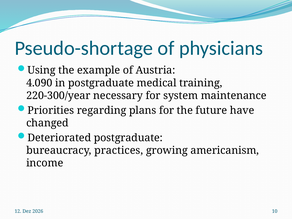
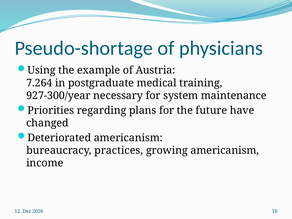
4.090: 4.090 -> 7.264
220-300/year: 220-300/year -> 927-300/year
Deteriorated postgraduate: postgraduate -> americanism
